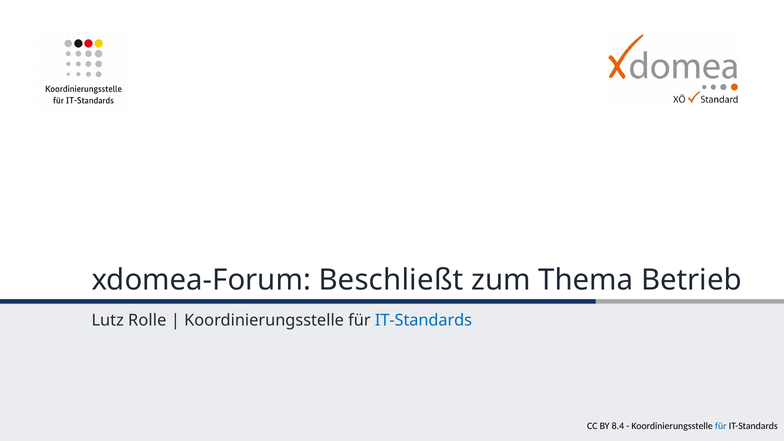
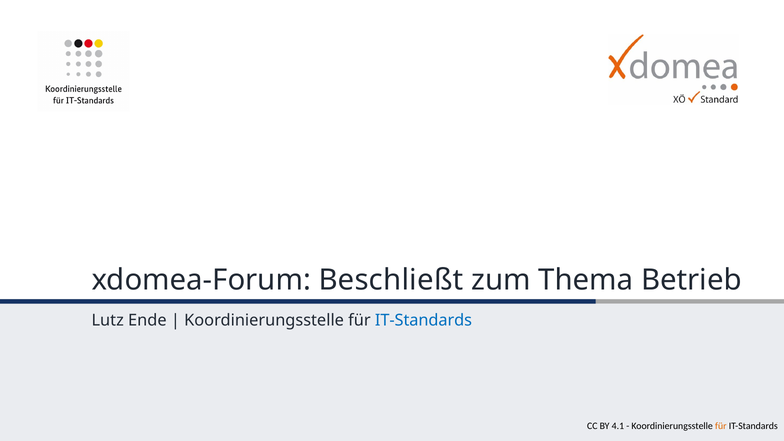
Rolle: Rolle -> Ende
8.4: 8.4 -> 4.1
für at (721, 426) colour: blue -> orange
